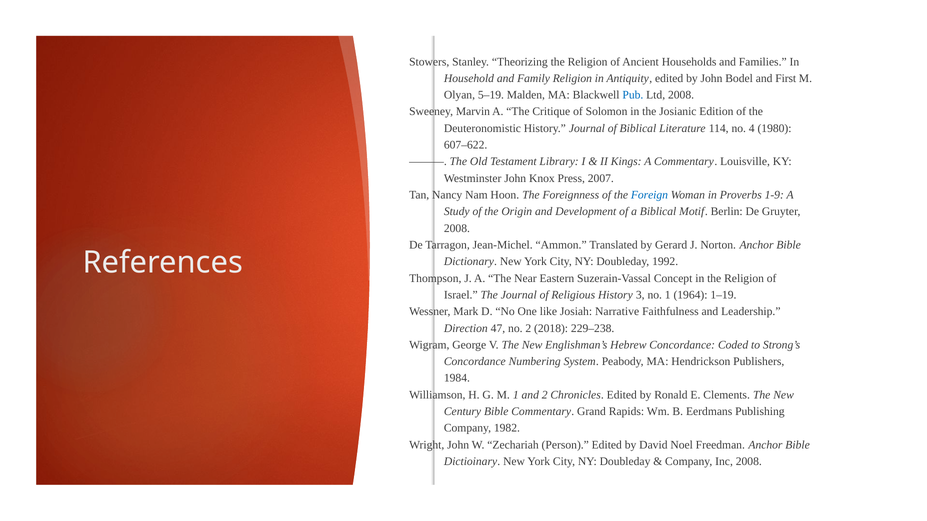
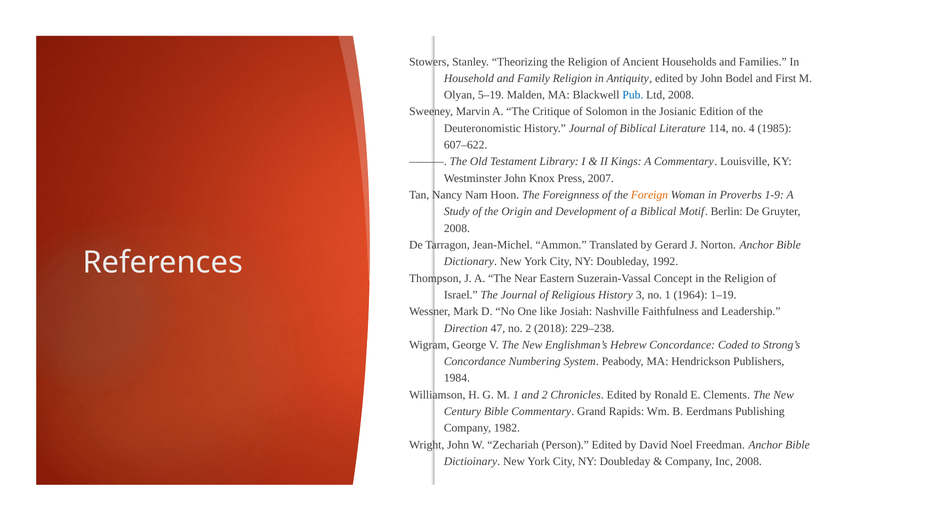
1980: 1980 -> 1985
Foreign colour: blue -> orange
Narrative: Narrative -> Nashville
